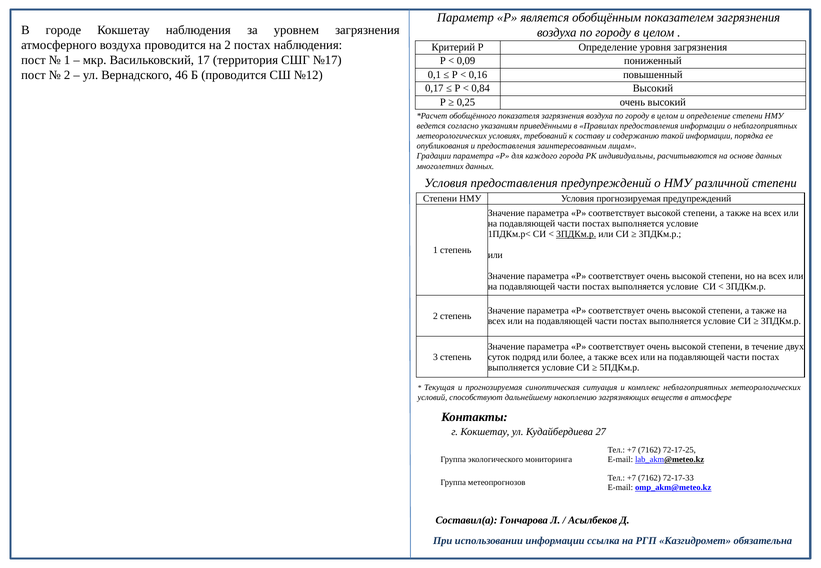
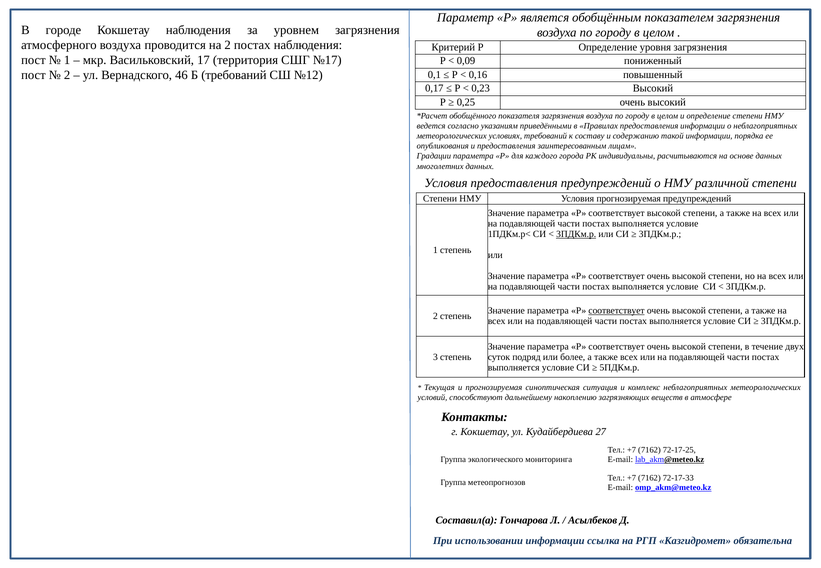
Б проводится: проводится -> требований
0,84: 0,84 -> 0,23
соответствует at (617, 311) underline: none -> present
